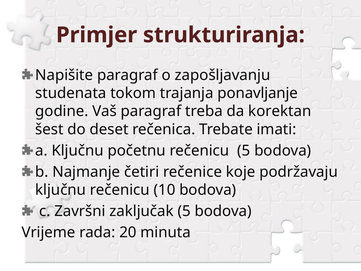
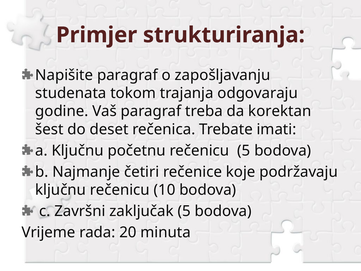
ponavljanje: ponavljanje -> odgovaraju
